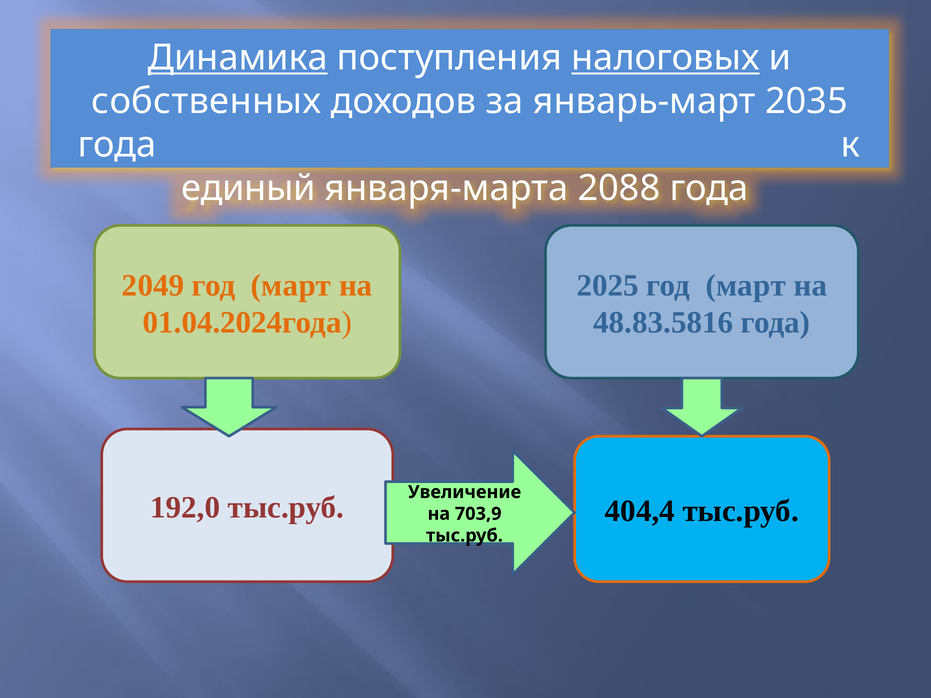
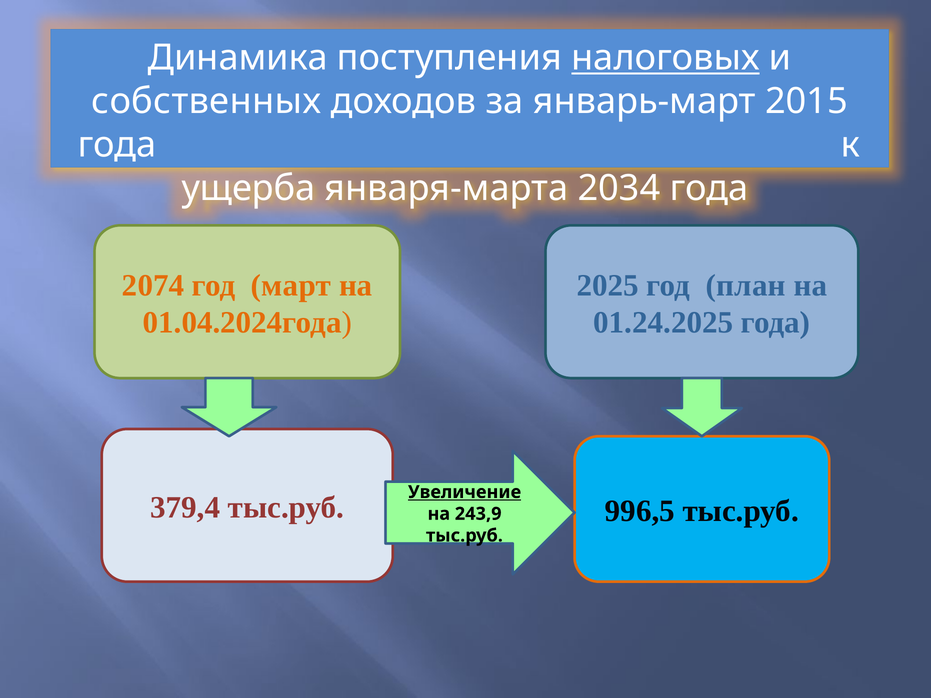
Динамика underline: present -> none
2035: 2035 -> 2015
единый: единый -> ущерба
2088: 2088 -> 2034
2049: 2049 -> 2074
2025 год март: март -> план
48.83.5816: 48.83.5816 -> 01.24.2025
Увеличение underline: none -> present
192,0: 192,0 -> 379,4
404,4: 404,4 -> 996,5
703,9: 703,9 -> 243,9
